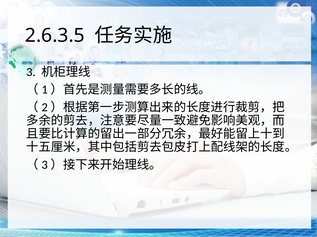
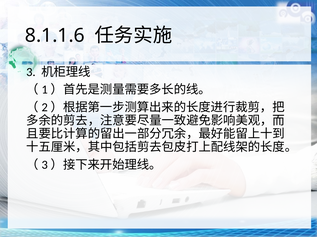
2.6.3.5: 2.6.3.5 -> 8.1.1.6
